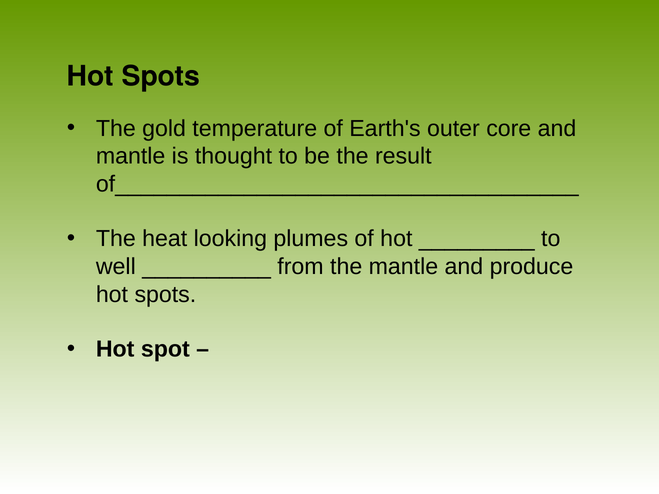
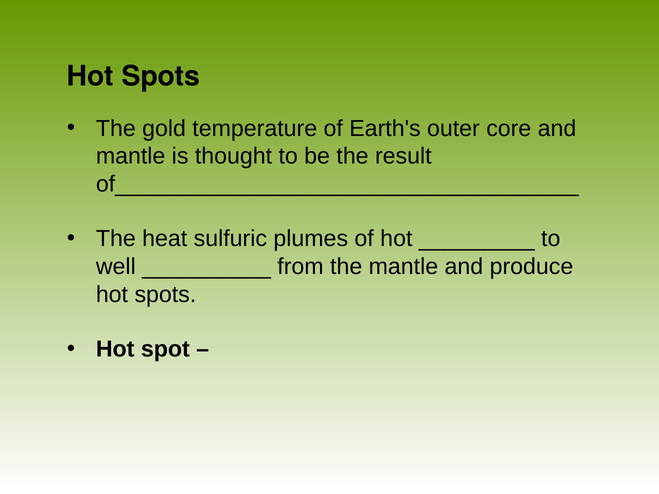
looking: looking -> sulfuric
